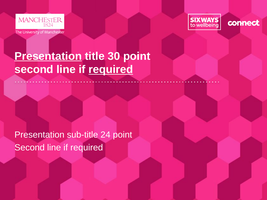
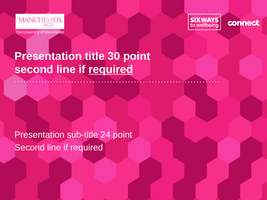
Presentation at (48, 56) underline: present -> none
